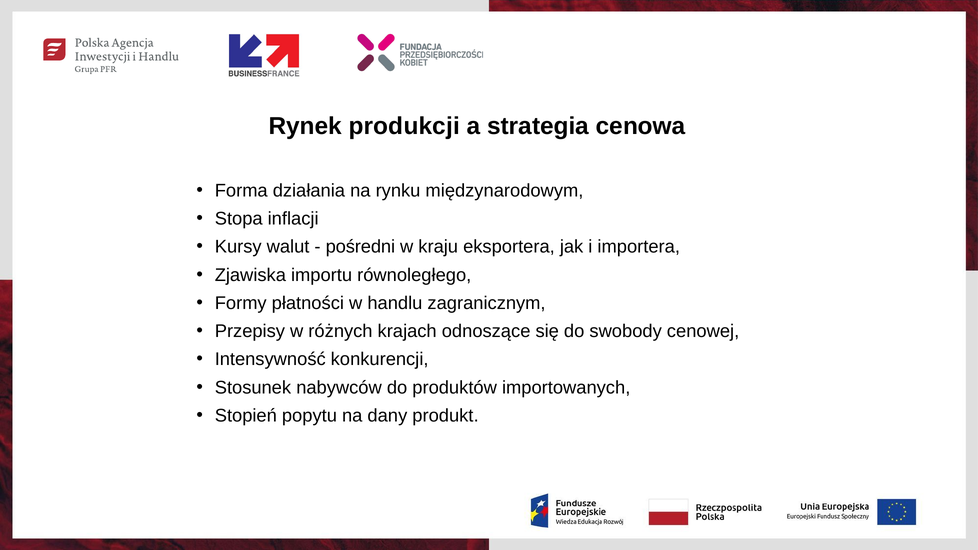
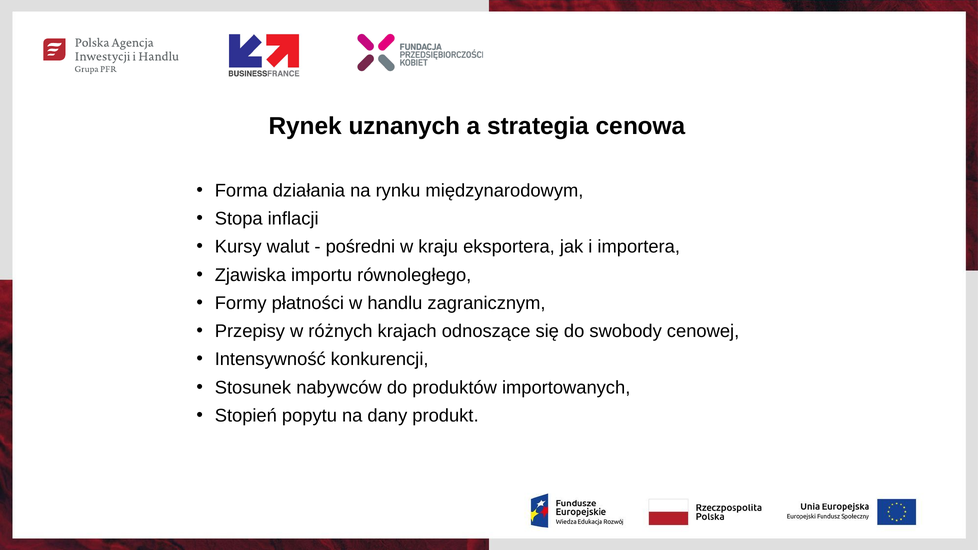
produkcji: produkcji -> uznanych
